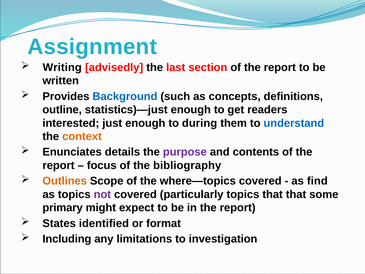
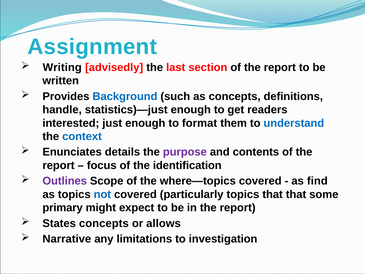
outline: outline -> handle
during: during -> format
context colour: orange -> blue
bibliography: bibliography -> identification
Outlines colour: orange -> purple
not colour: purple -> blue
States identified: identified -> concepts
format: format -> allows
Including: Including -> Narrative
